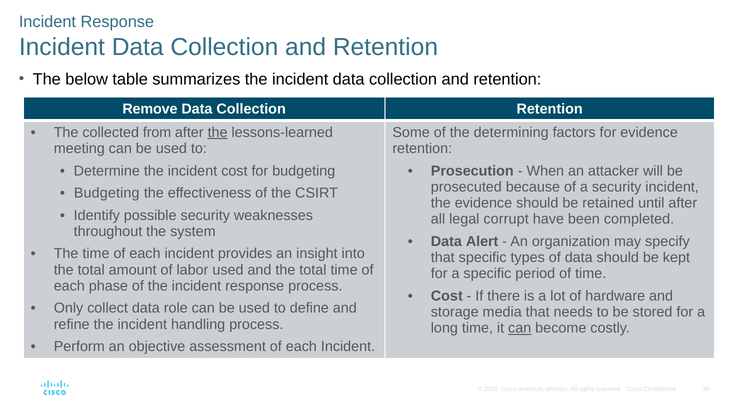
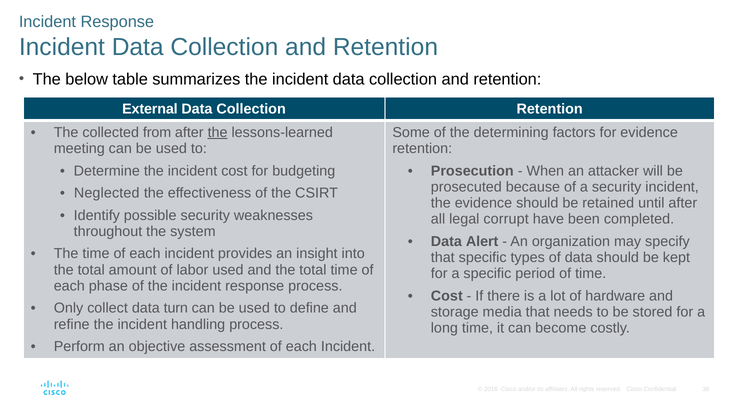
Remove: Remove -> External
Budgeting at (107, 193): Budgeting -> Neglected
role: role -> turn
can at (520, 328) underline: present -> none
